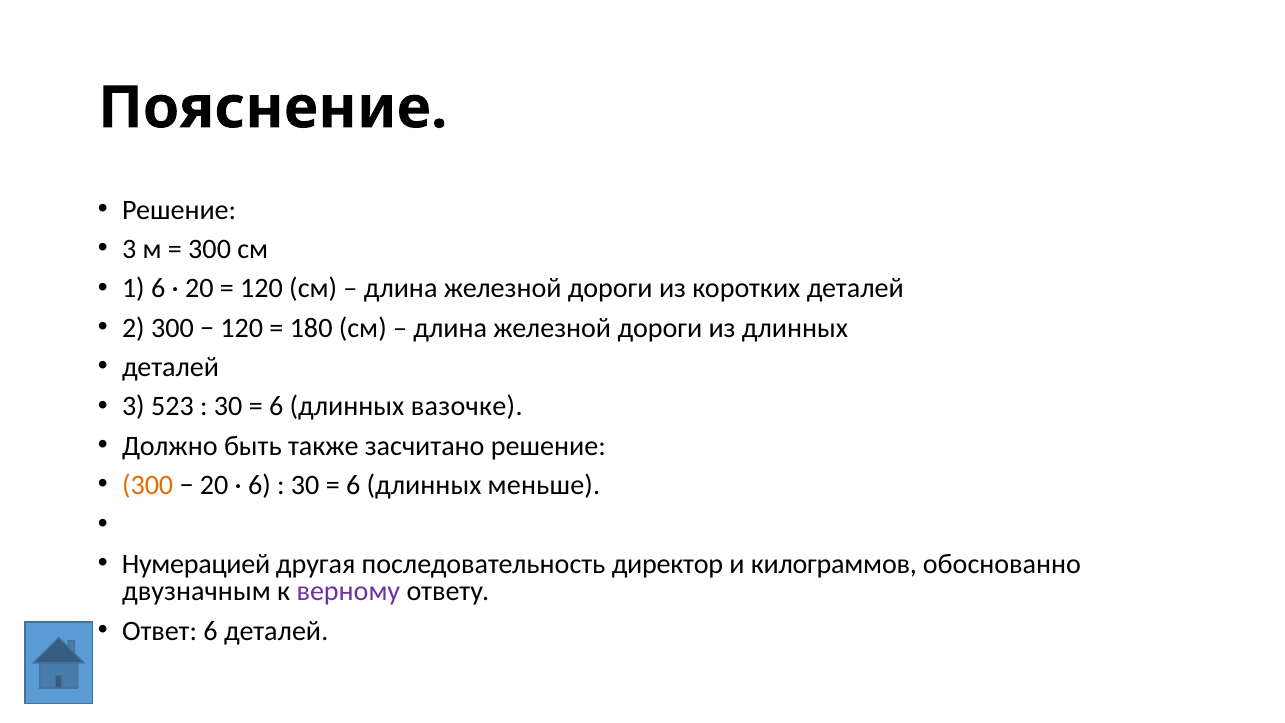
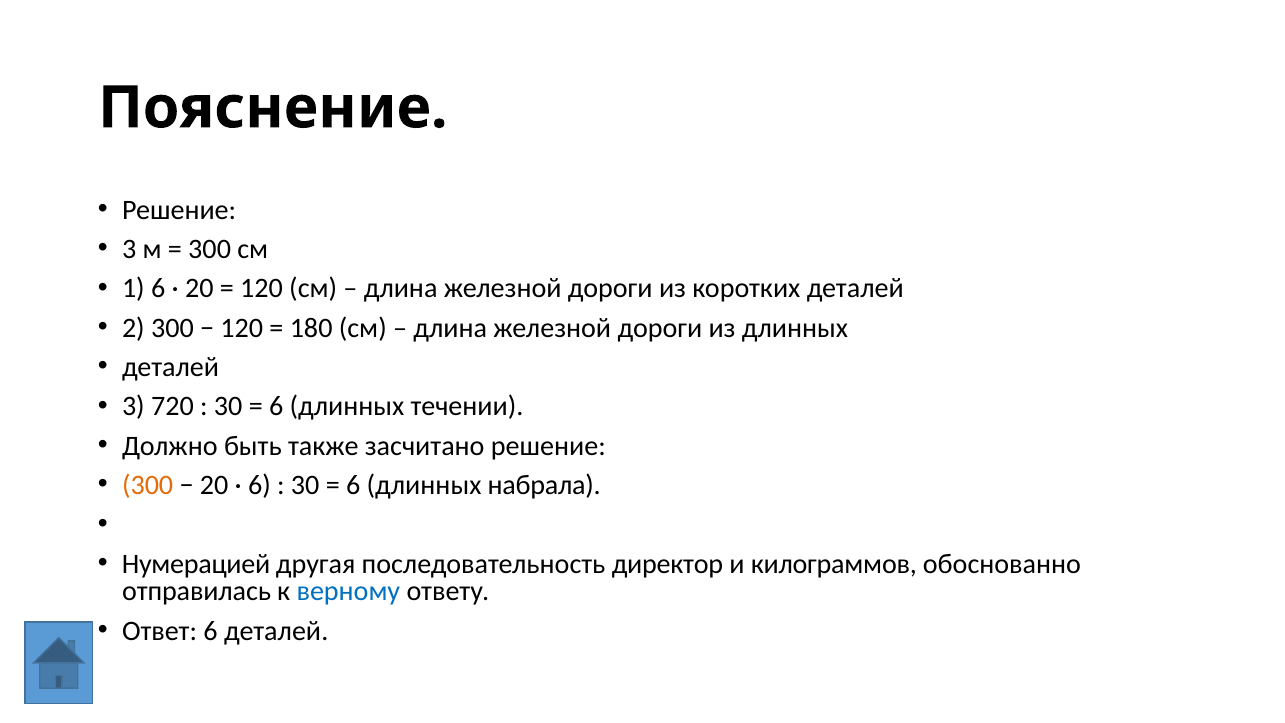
523: 523 -> 720
вазочке: вазочке -> течении
меньше: меньше -> набрала
двузначным: двузначным -> отправилась
верному colour: purple -> blue
